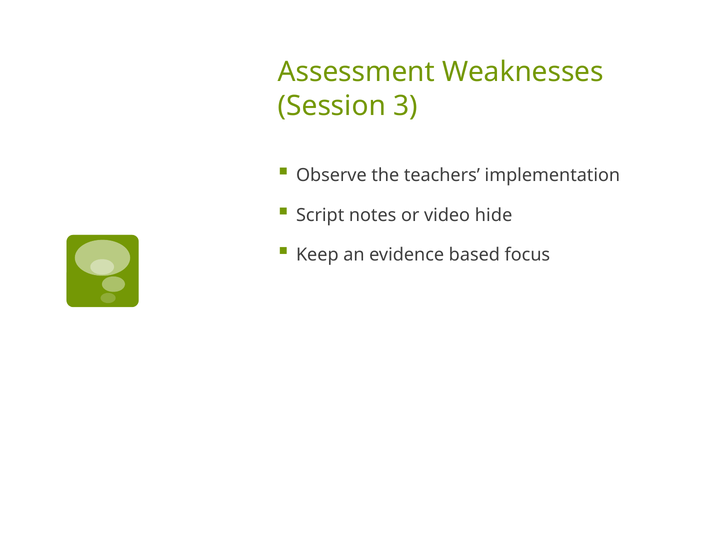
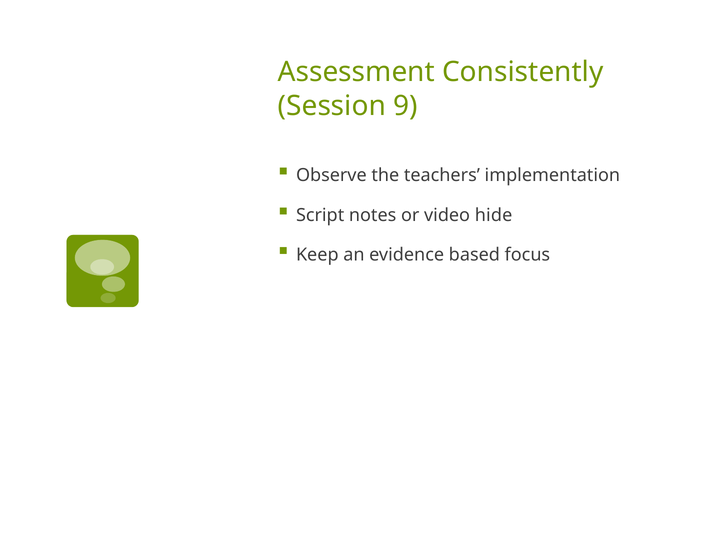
Weaknesses: Weaknesses -> Consistently
3: 3 -> 9
